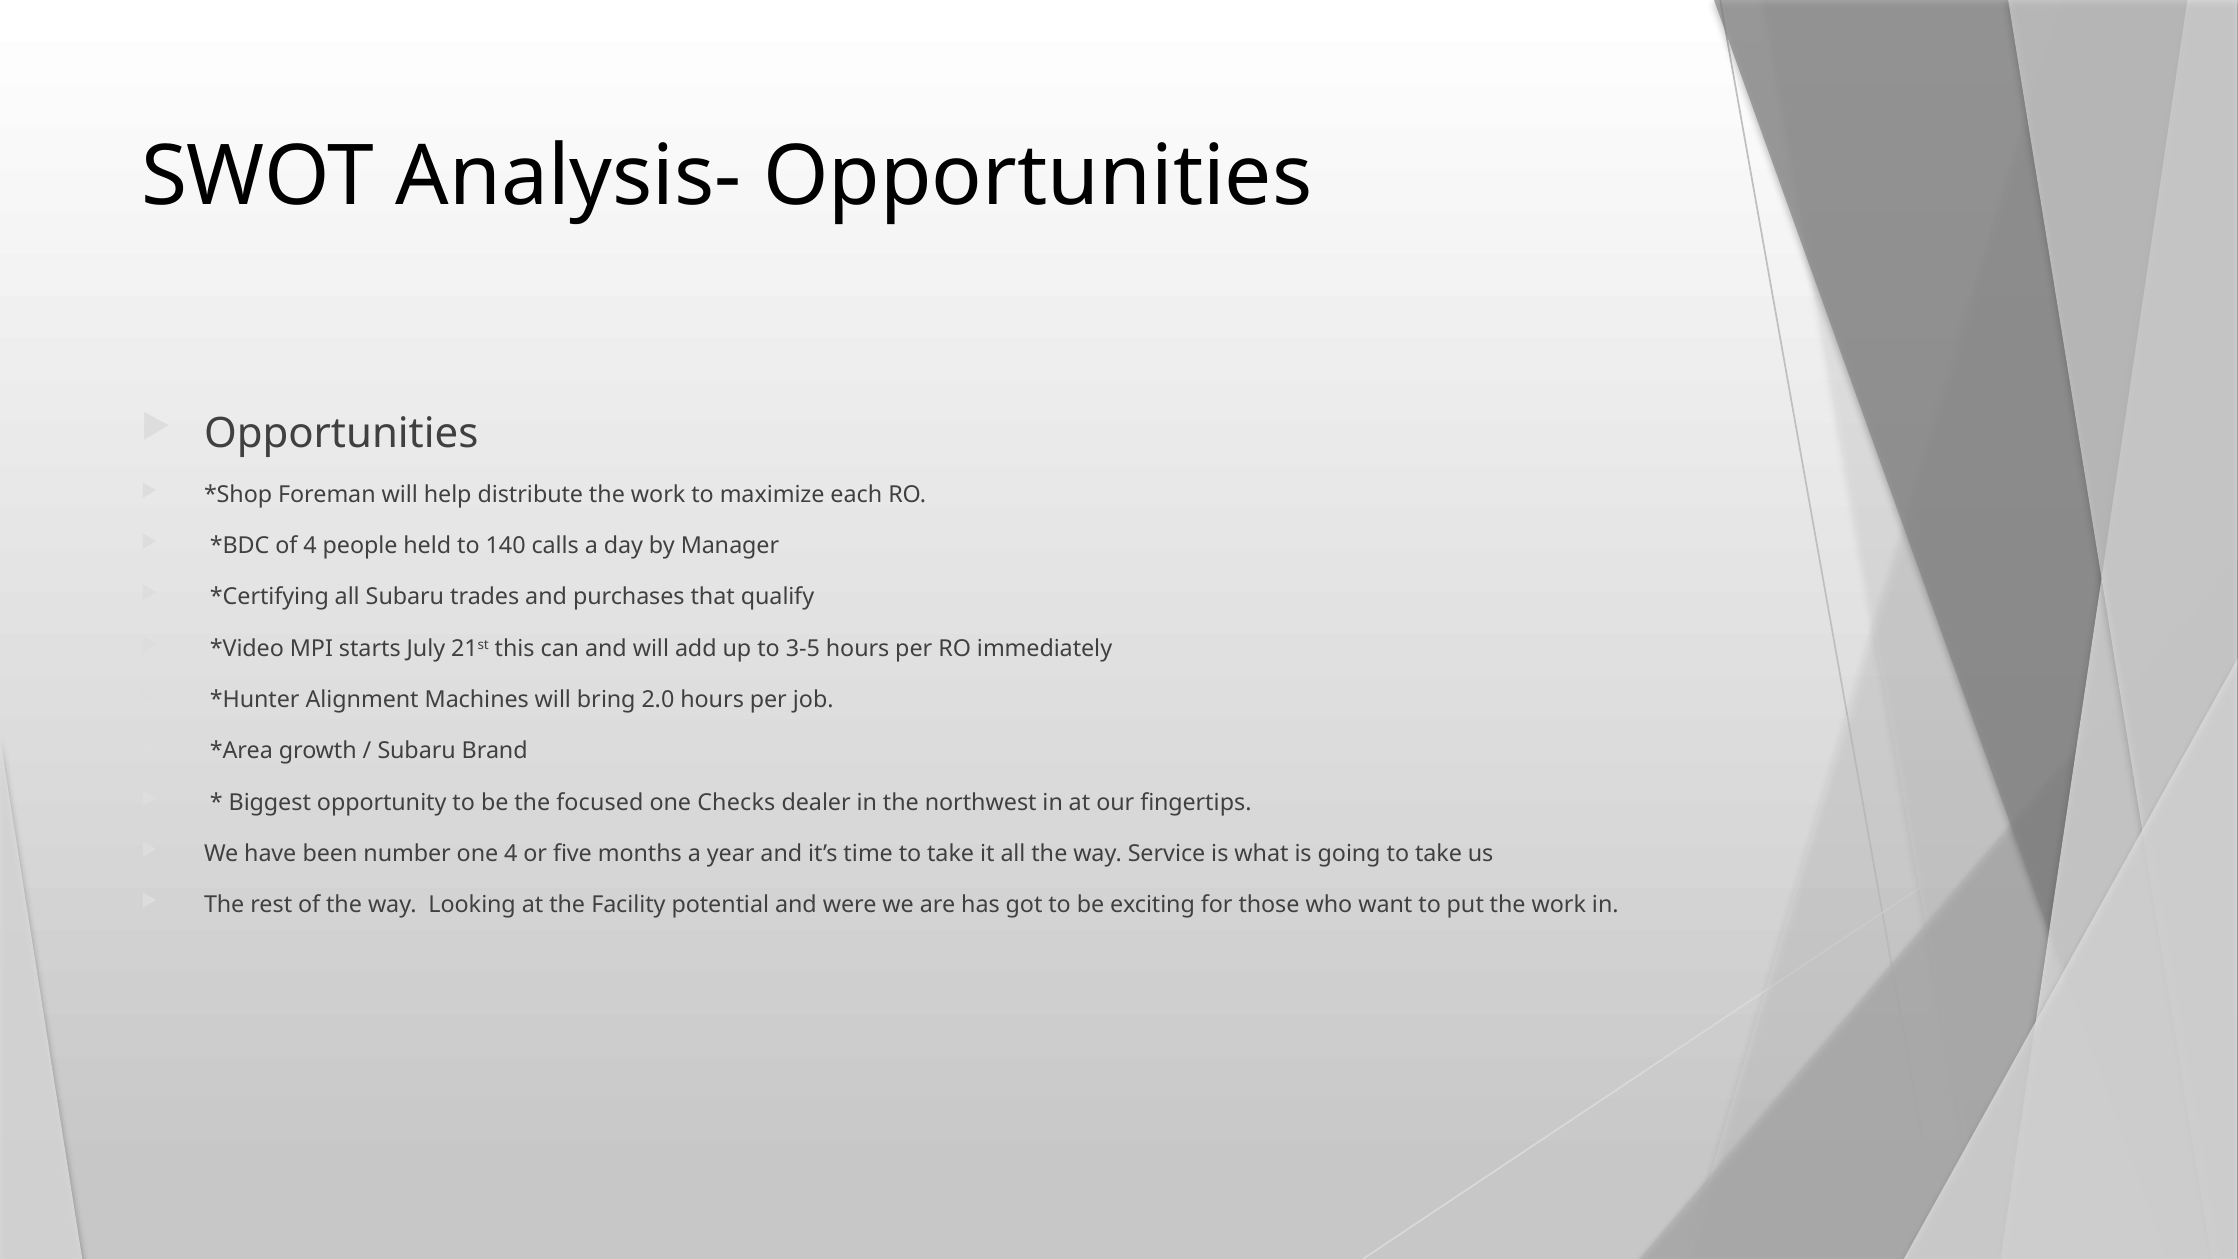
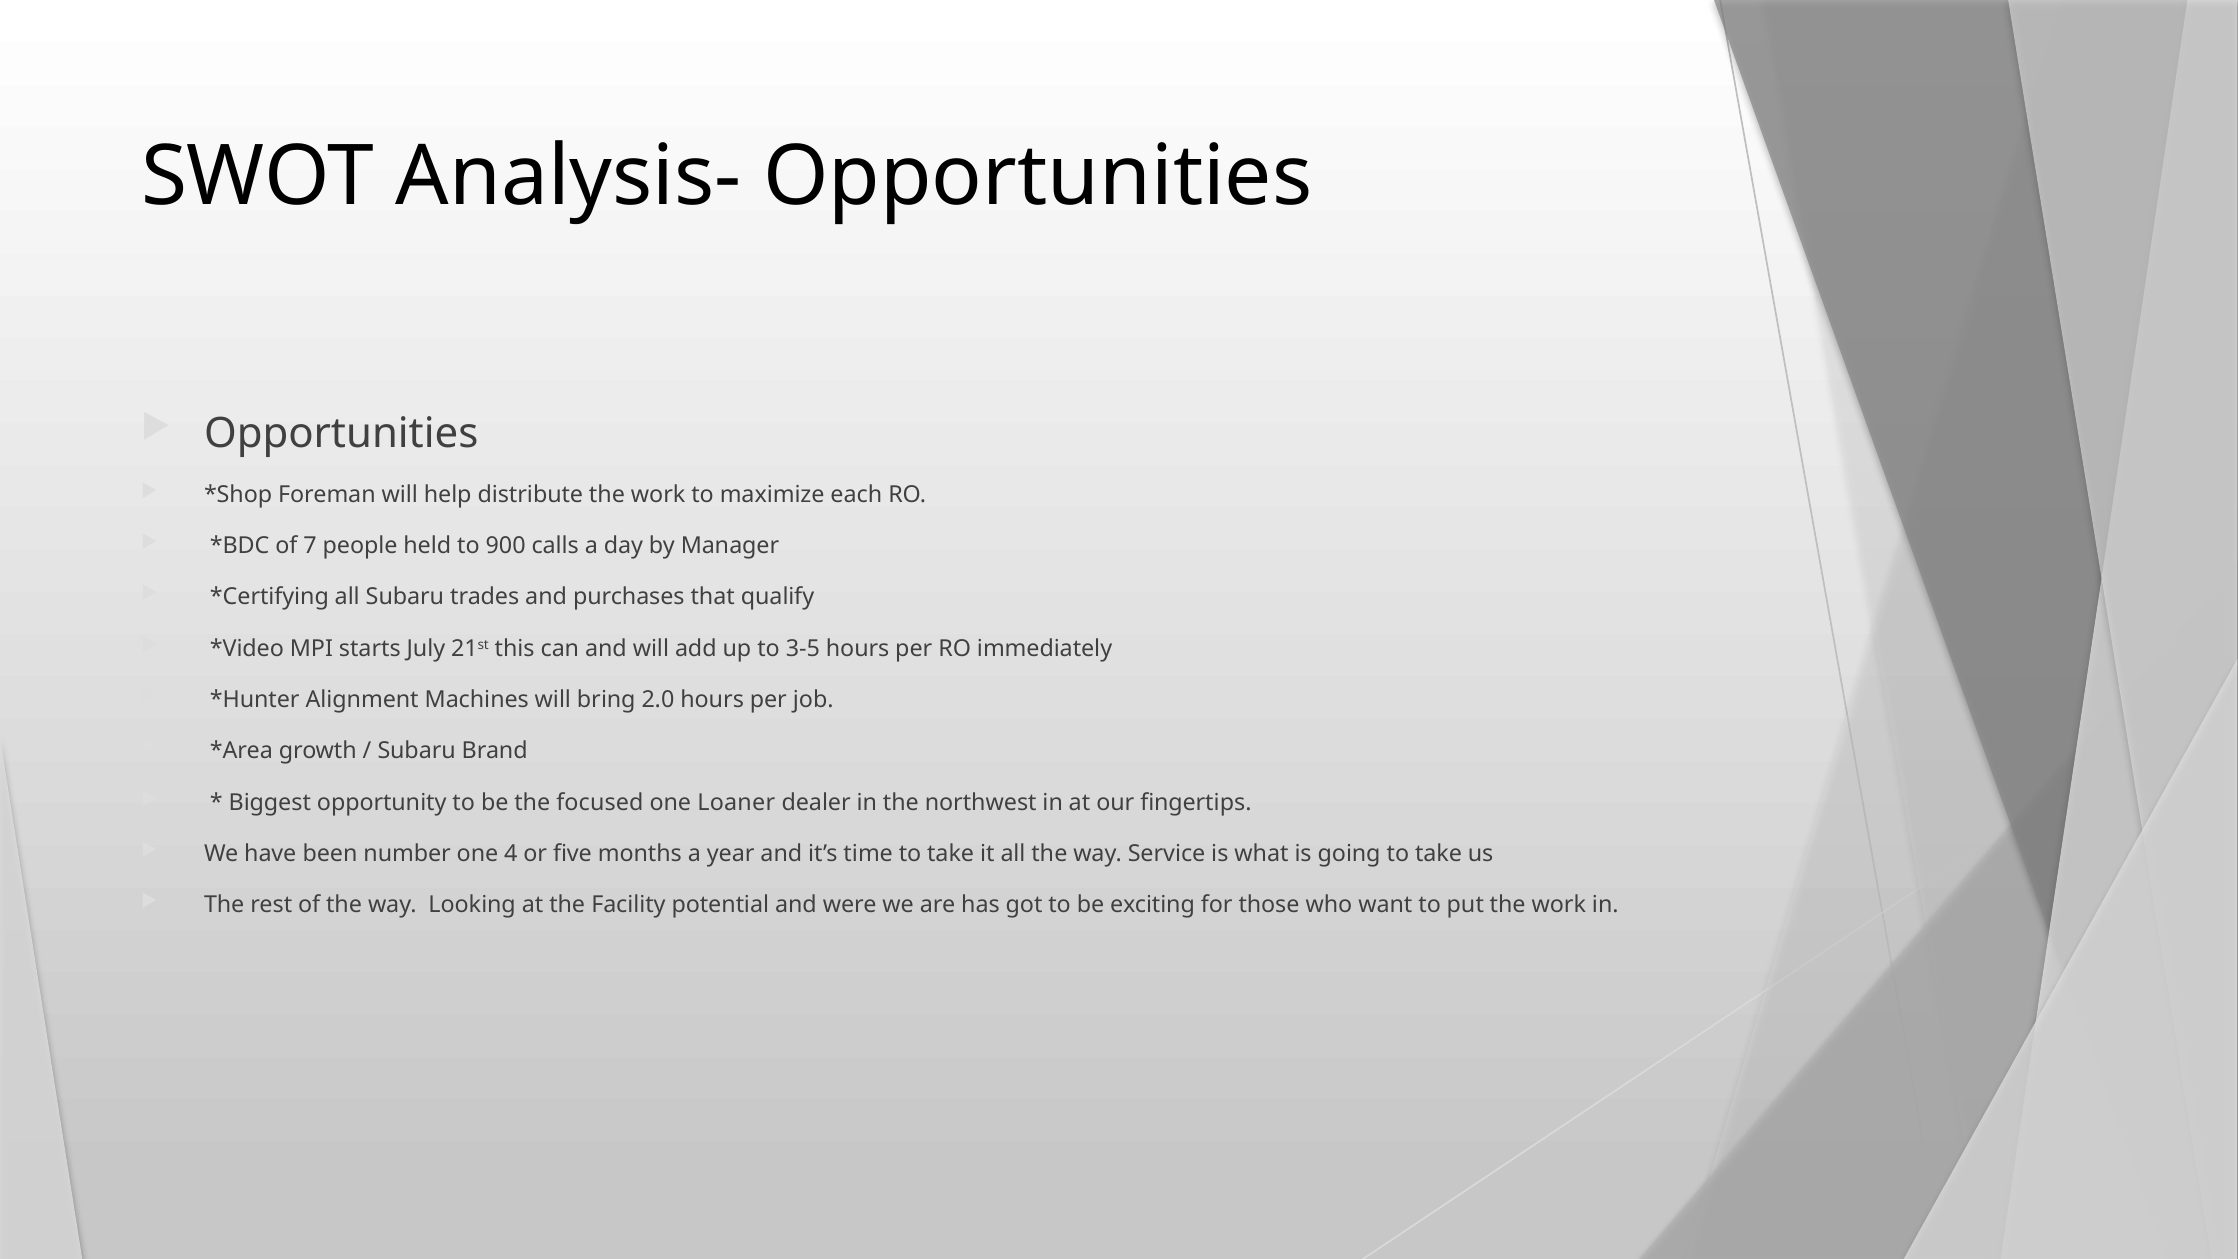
of 4: 4 -> 7
140: 140 -> 900
Checks: Checks -> Loaner
